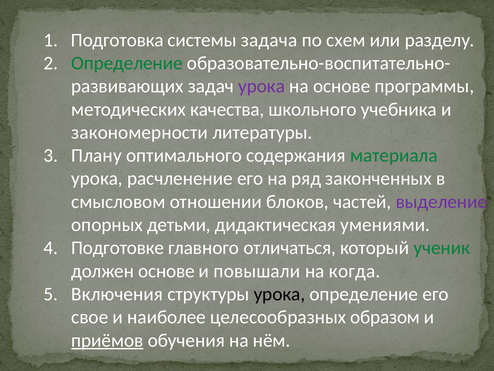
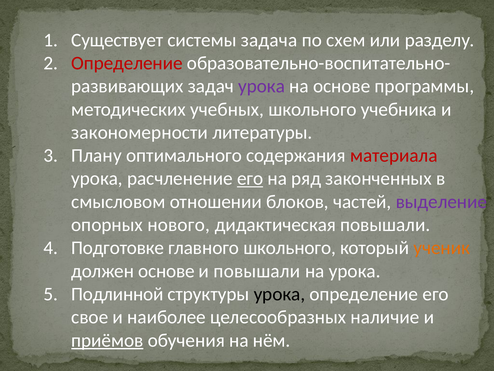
Подготовка: Подготовка -> Существует
Определение at (127, 63) colour: green -> red
качества: качества -> учебных
материала colour: green -> red
его at (250, 178) underline: none -> present
детьми: детьми -> нового
дидактическая умениями: умениями -> повышали
главного отличаться: отличаться -> школьного
ученик colour: green -> orange
на когда: когда -> урока
Включения: Включения -> Подлинной
образом: образом -> наличие
